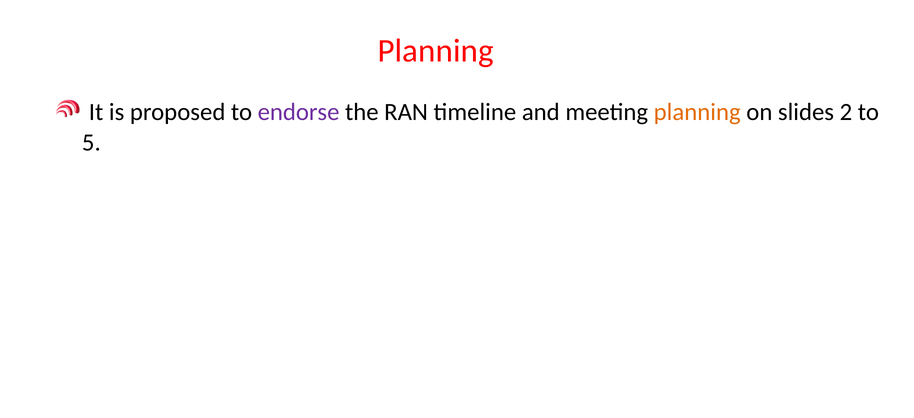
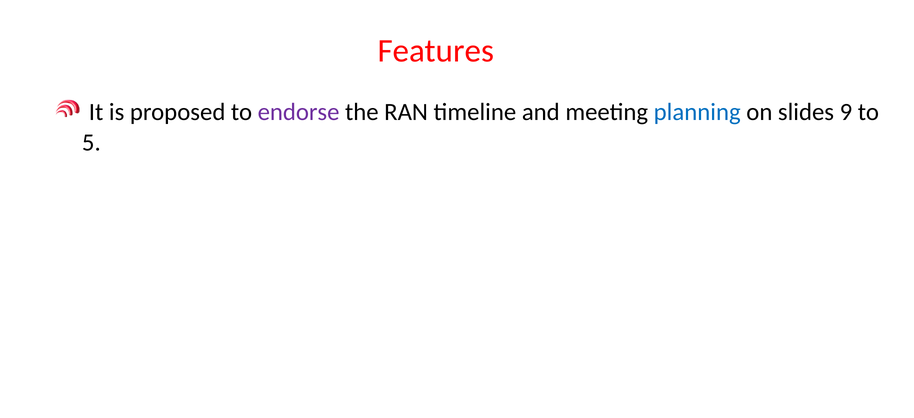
Planning at (436, 51): Planning -> Features
planning at (697, 112) colour: orange -> blue
2: 2 -> 9
